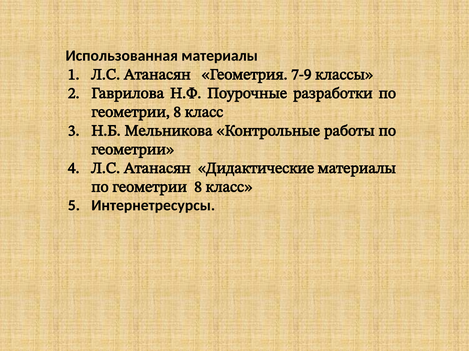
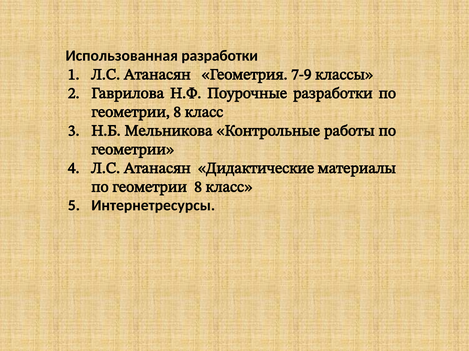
Использованная материалы: материалы -> разработки
